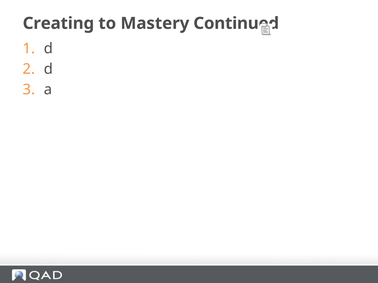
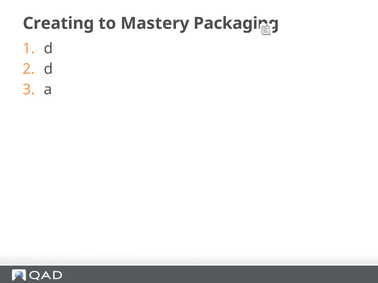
Continued: Continued -> Packaging
